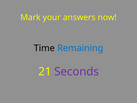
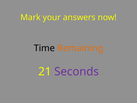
Remaining colour: blue -> orange
